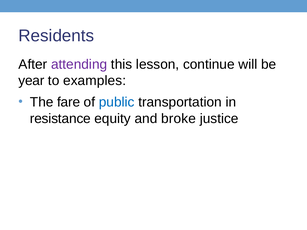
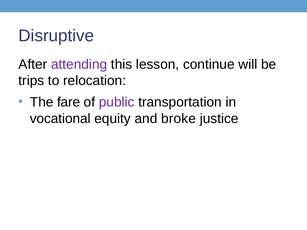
Residents: Residents -> Disruptive
year: year -> trips
examples: examples -> relocation
public colour: blue -> purple
resistance: resistance -> vocational
